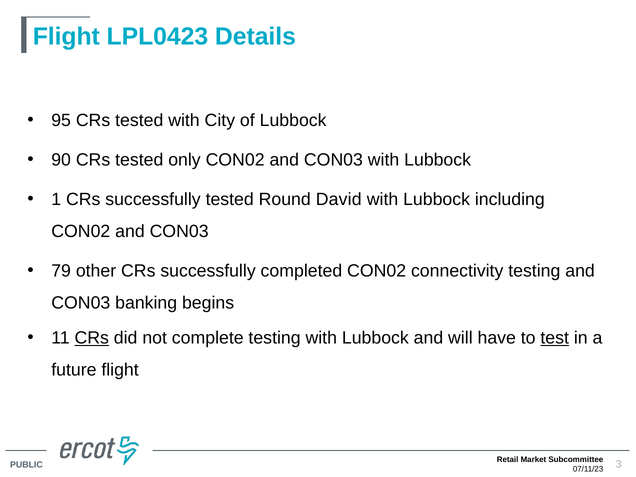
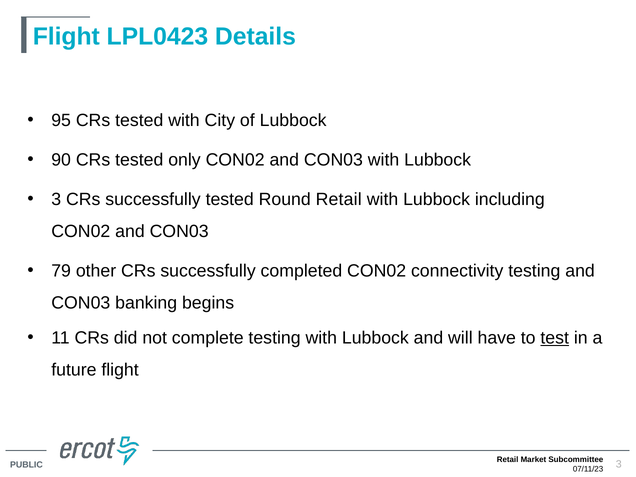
1 at (56, 200): 1 -> 3
Round David: David -> Retail
CRs at (92, 338) underline: present -> none
